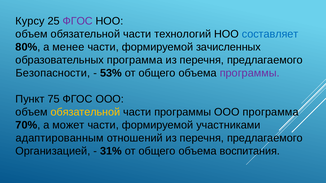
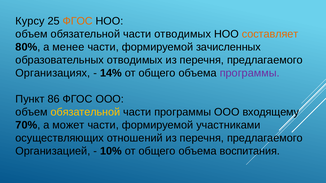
ФГОС at (78, 21) colour: purple -> orange
части технологий: технологий -> отводимых
составляет colour: blue -> orange
образовательных программа: программа -> отводимых
Безопасности: Безопасности -> Организациях
53%: 53% -> 14%
75: 75 -> 86
ООО программа: программа -> входящему
адаптированным: адаптированным -> осуществляющих
31%: 31% -> 10%
